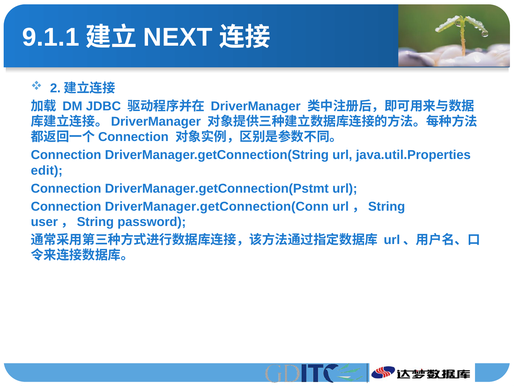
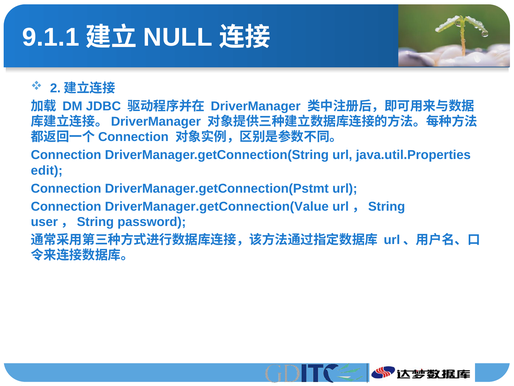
NEXT: NEXT -> NULL
DriverManager.getConnection(Conn: DriverManager.getConnection(Conn -> DriverManager.getConnection(Value
